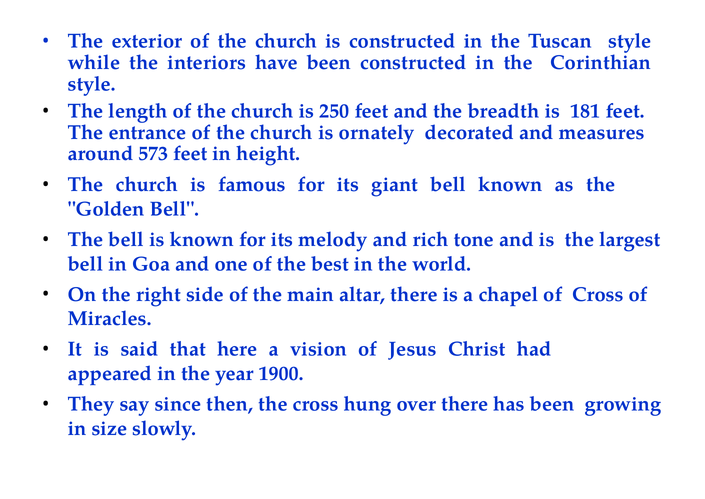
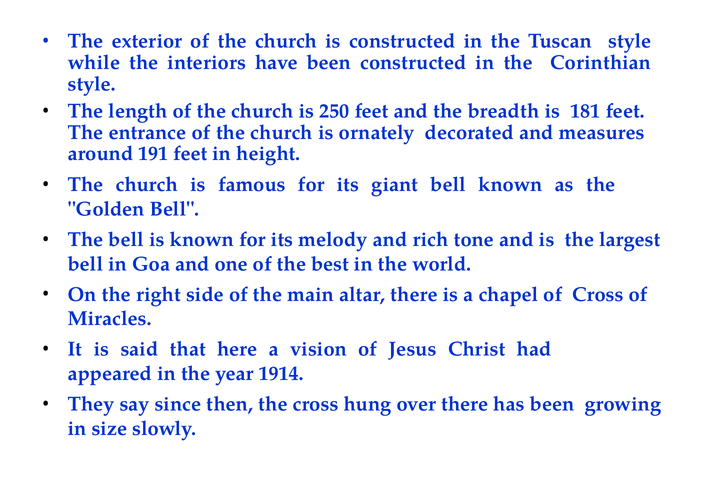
573: 573 -> 191
1900: 1900 -> 1914
